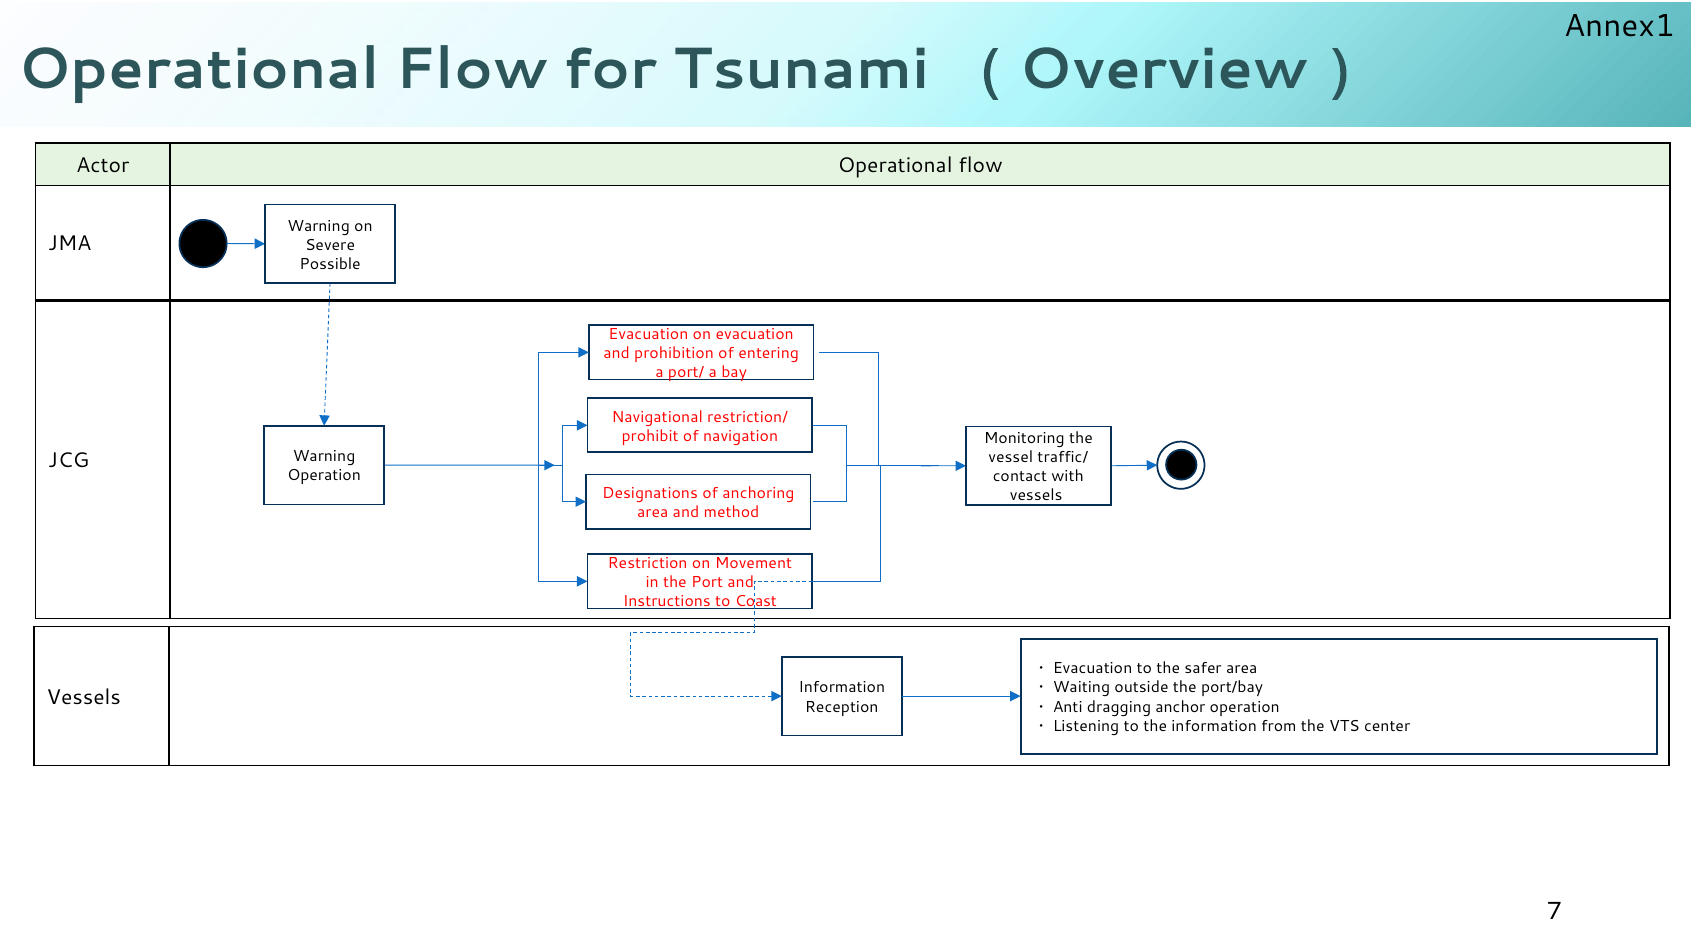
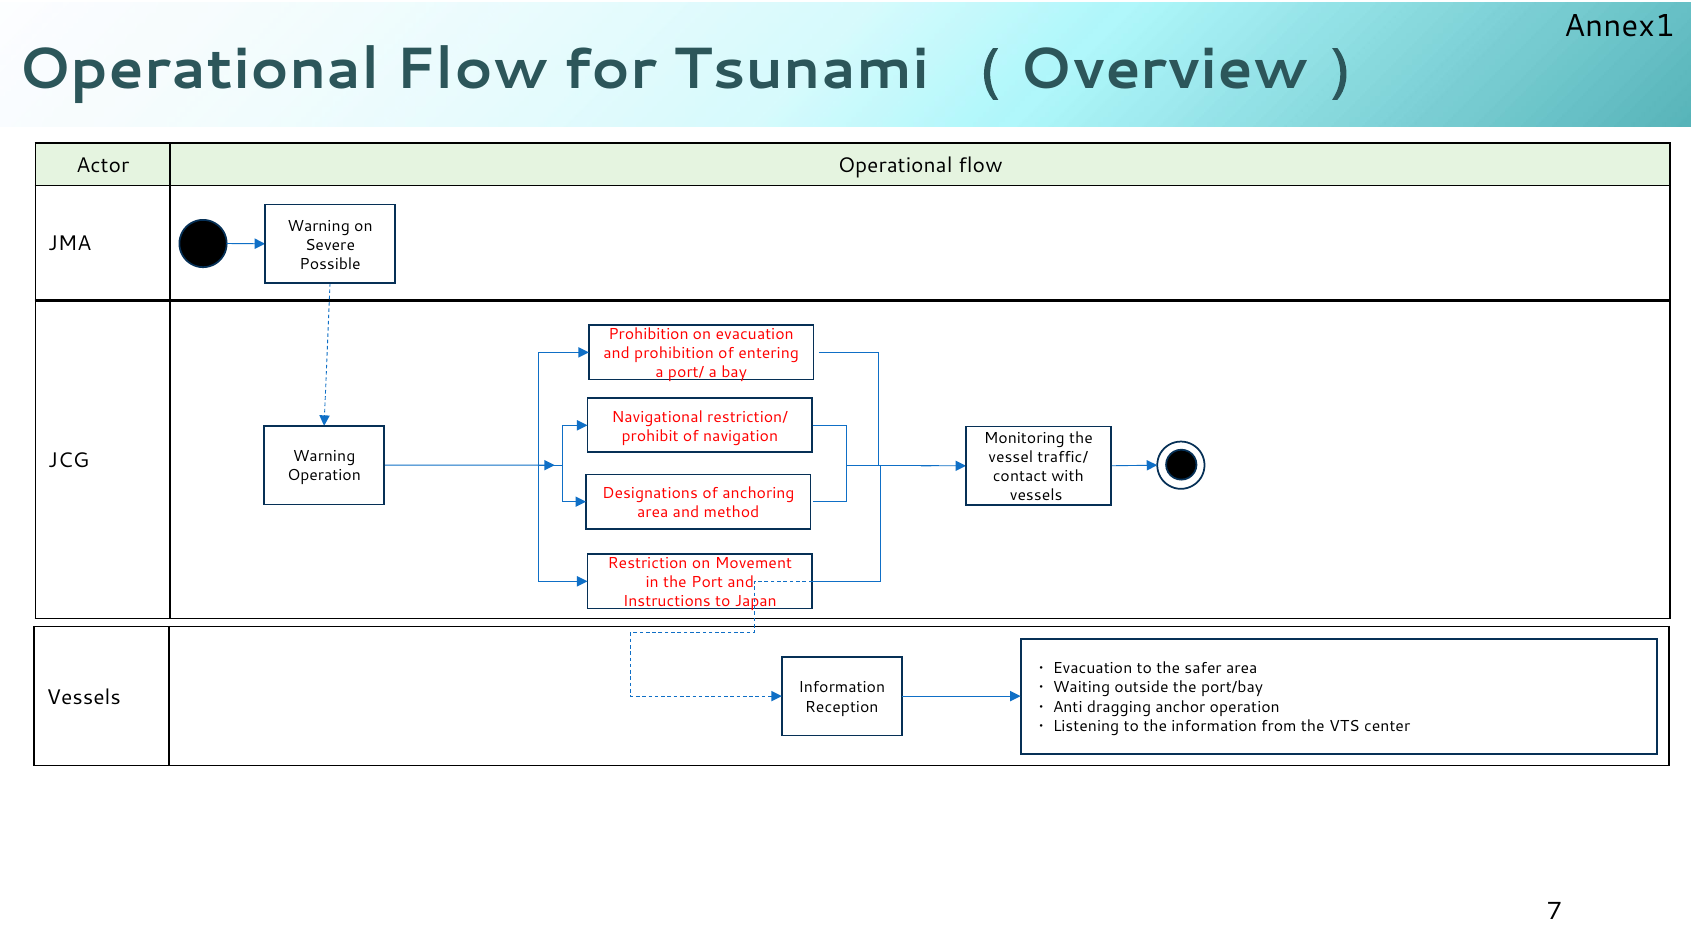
Evacuation at (648, 334): Evacuation -> Prohibition
Coast: Coast -> Japan
